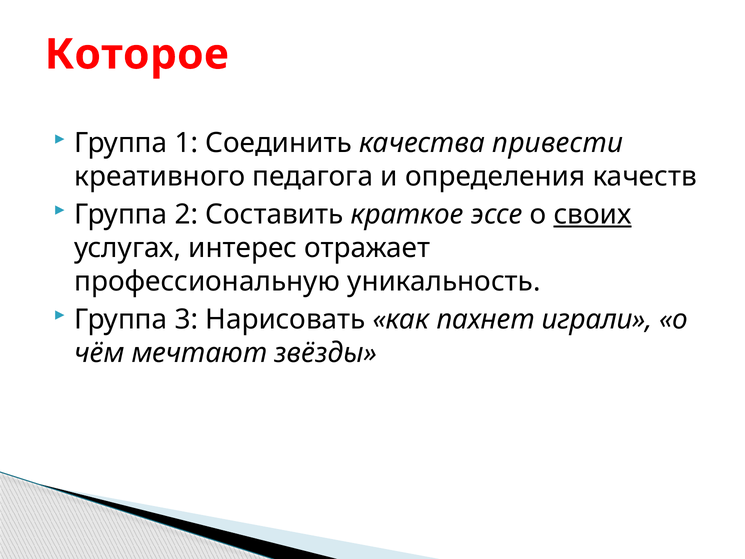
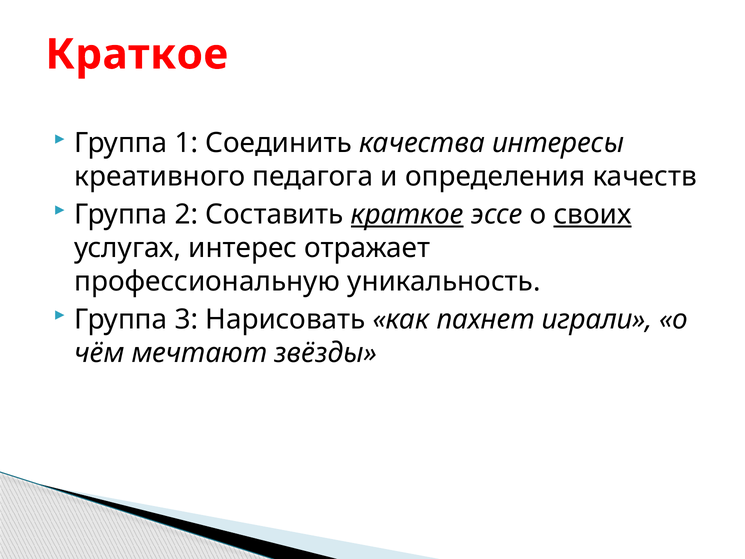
Которое at (137, 54): Которое -> Краткое
привести: привести -> интересы
краткое at (407, 214) underline: none -> present
